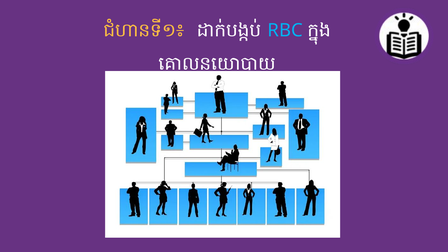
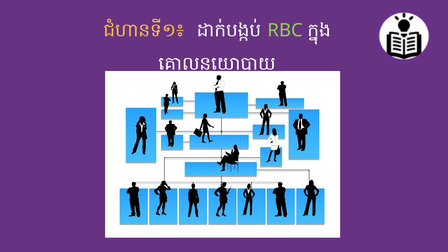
RBC colour: light blue -> light green
